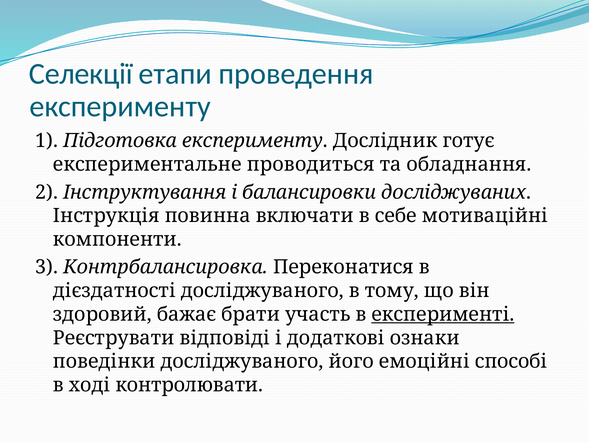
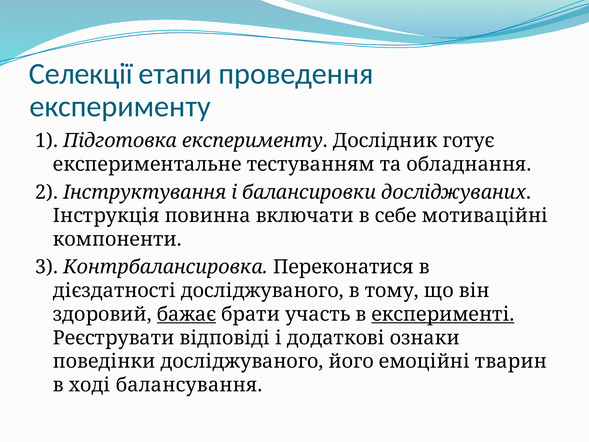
проводиться: проводиться -> тестуванням
бажає underline: none -> present
способі: способі -> тварин
контролювати: контролювати -> балансування
